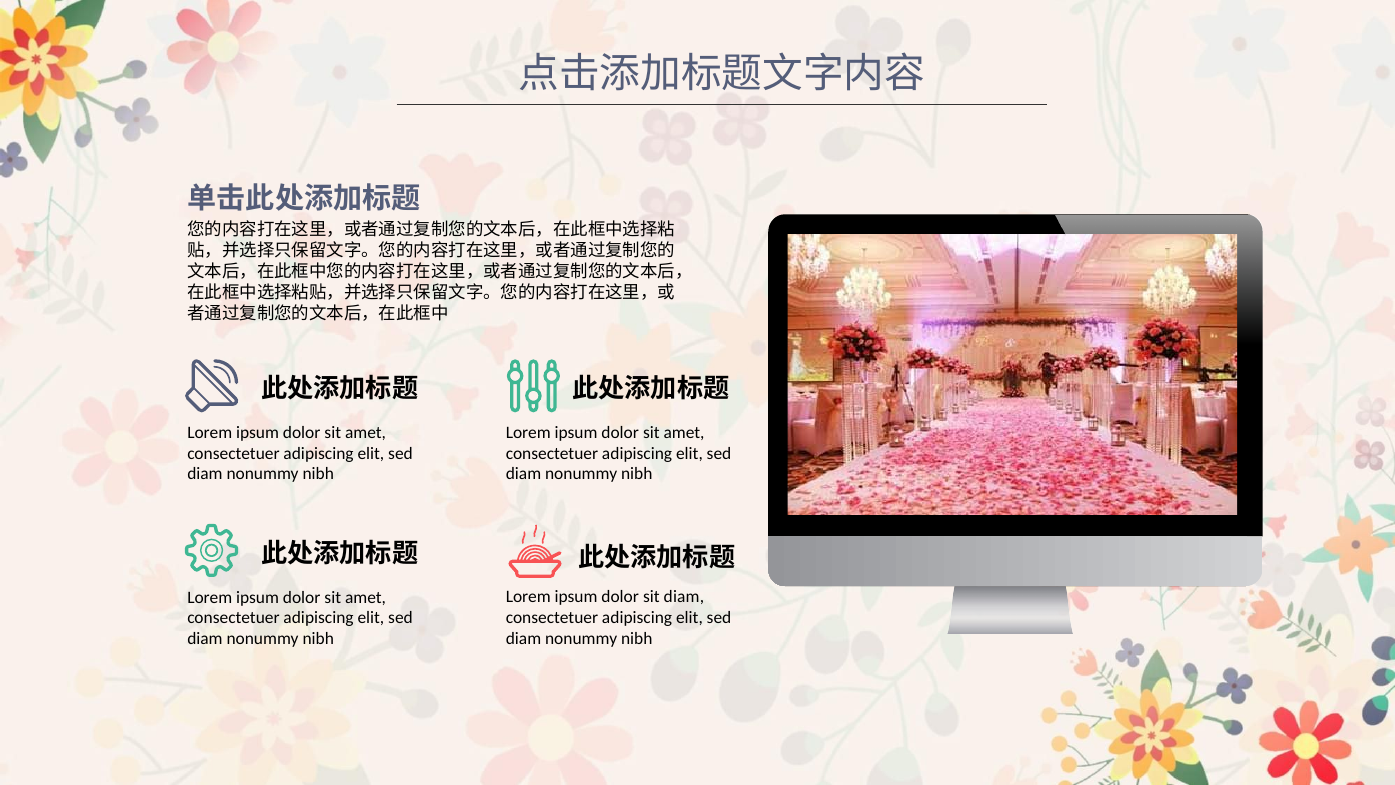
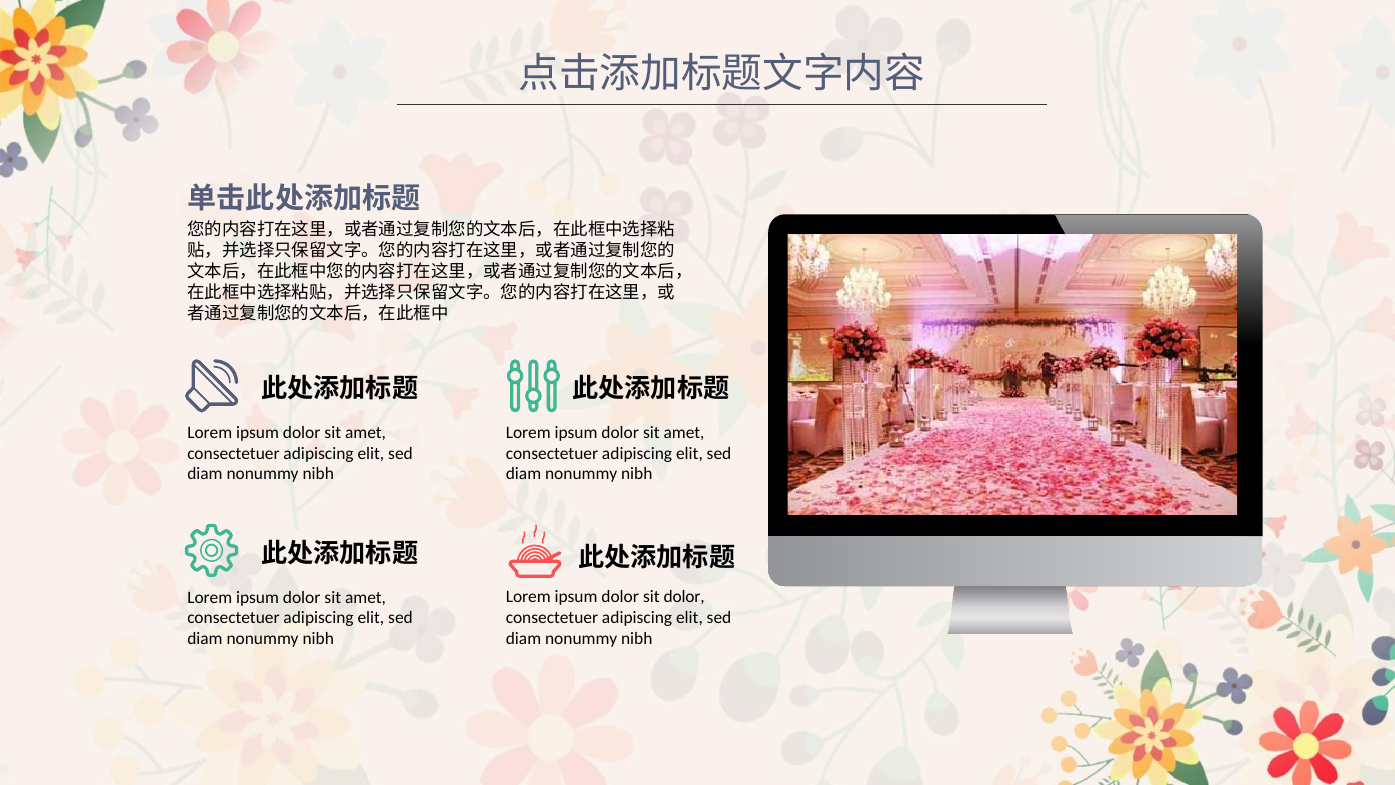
sit diam: diam -> dolor
